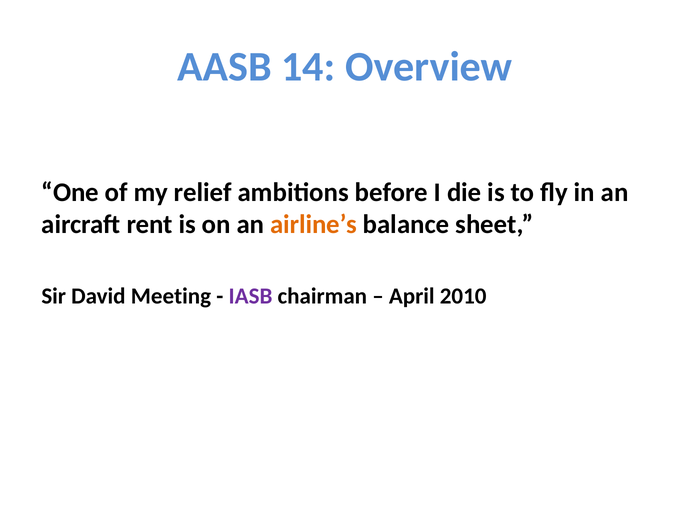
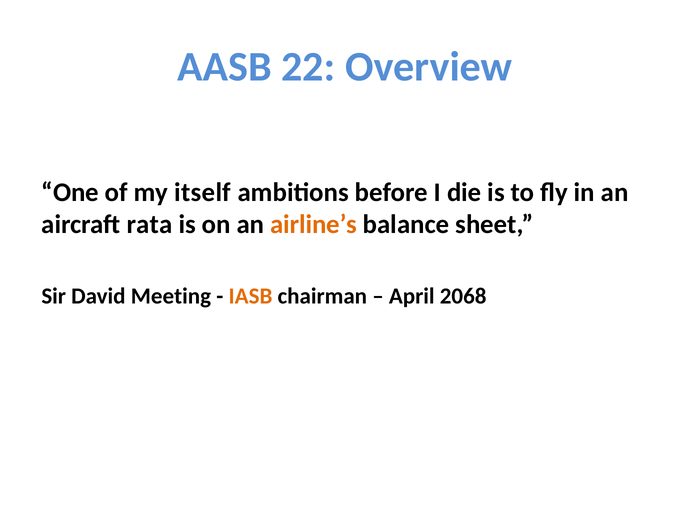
14: 14 -> 22
relief: relief -> itself
rent: rent -> rata
IASB colour: purple -> orange
2010: 2010 -> 2068
